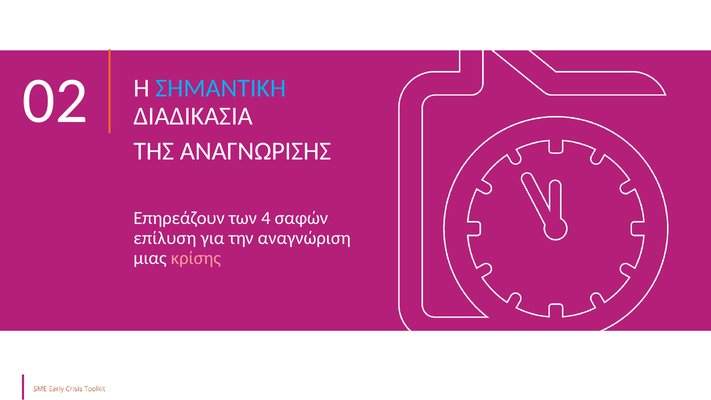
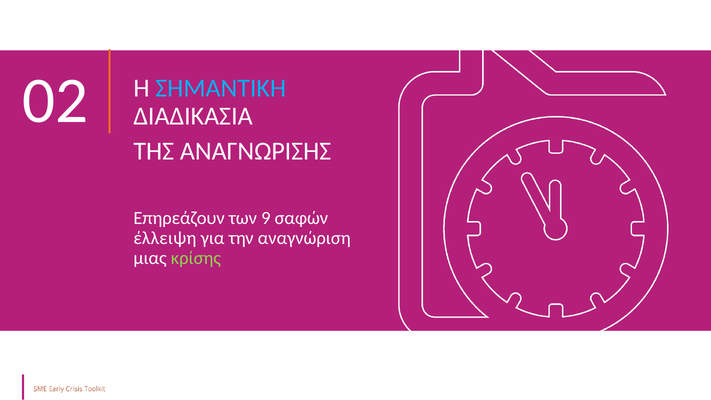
4: 4 -> 9
επίλυση: επίλυση -> έλλειψη
κρίσης colour: pink -> light green
